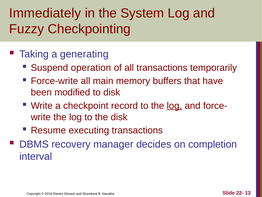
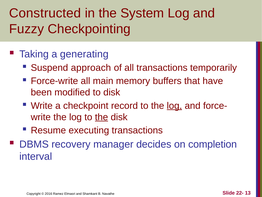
Immediately: Immediately -> Constructed
operation: operation -> approach
the at (102, 117) underline: none -> present
